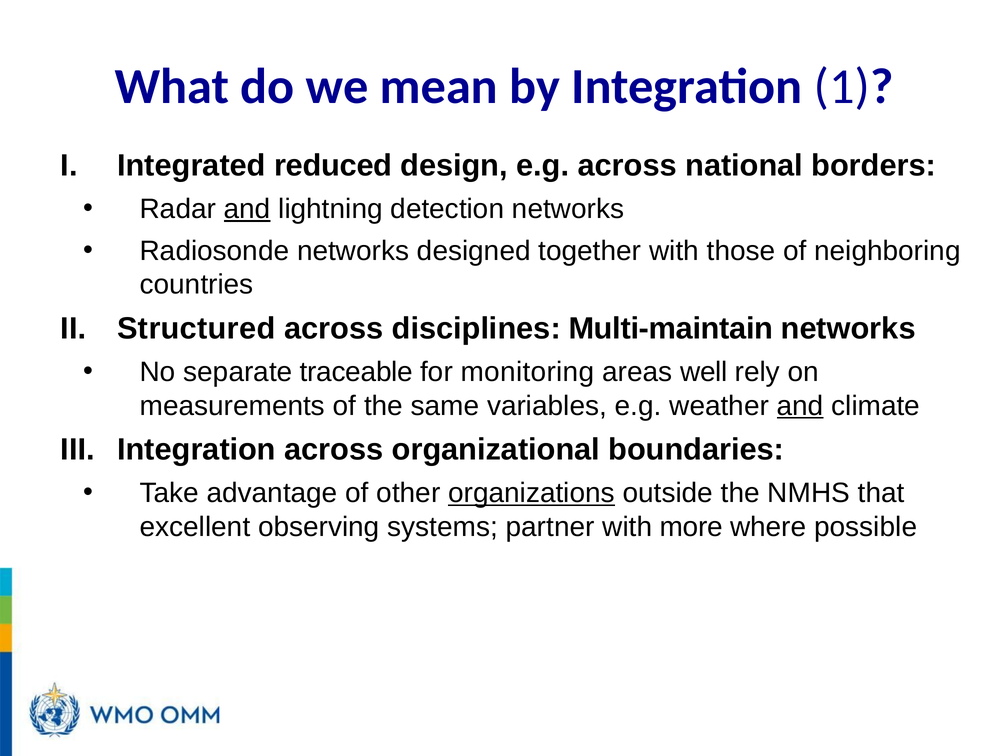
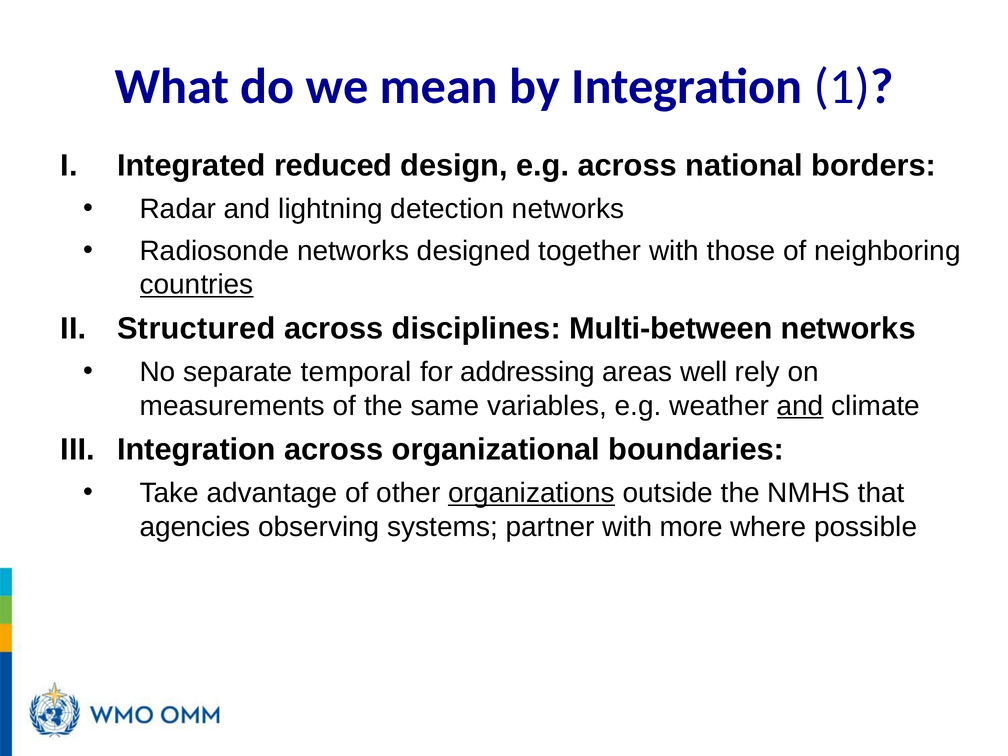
and at (247, 209) underline: present -> none
countries underline: none -> present
Multi-maintain: Multi-maintain -> Multi-between
traceable: traceable -> temporal
monitoring: monitoring -> addressing
excellent: excellent -> agencies
